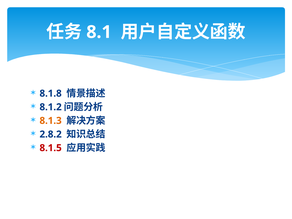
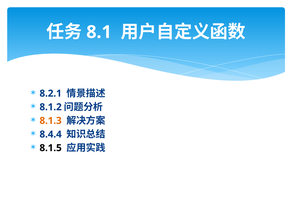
8.1.8: 8.1.8 -> 8.2.1
2.8.2: 2.8.2 -> 8.4.4
8.1.5 colour: red -> black
